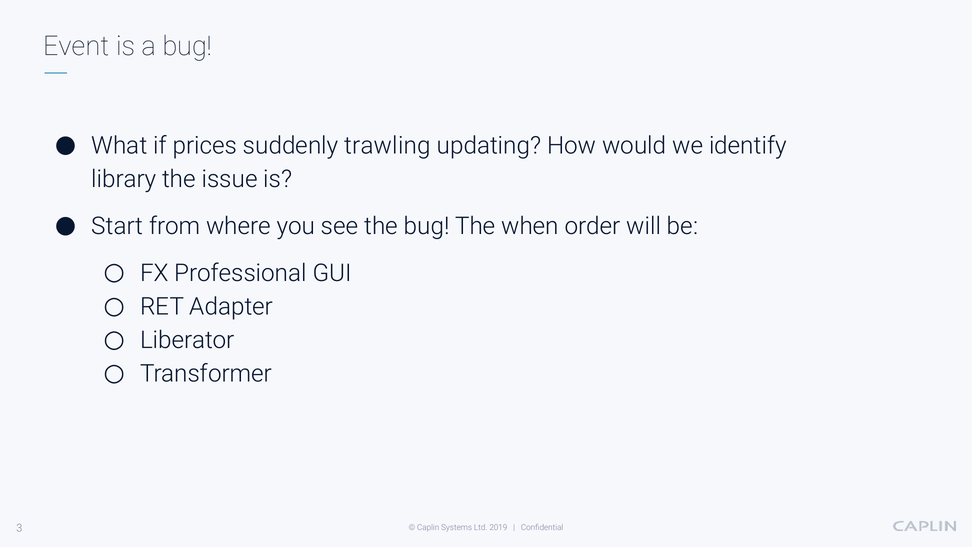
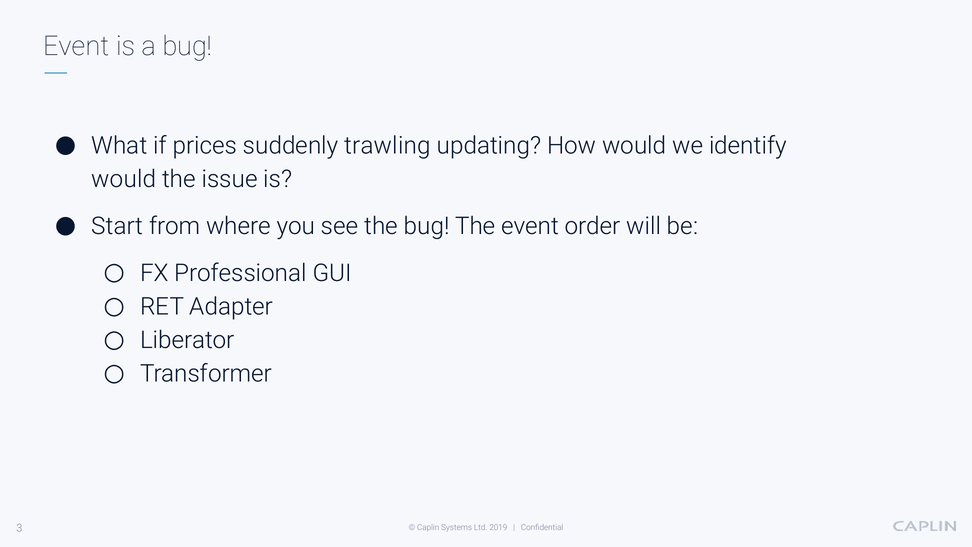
library at (124, 179): library -> would
The when: when -> event
